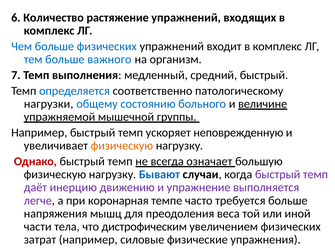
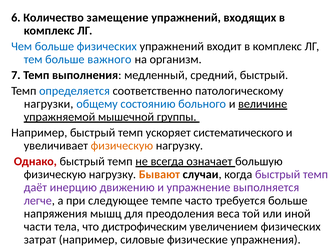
растяжение: растяжение -> замещение
неповрежденную: неповрежденную -> систематического
Бывают colour: blue -> orange
коронарная: коронарная -> следующее
